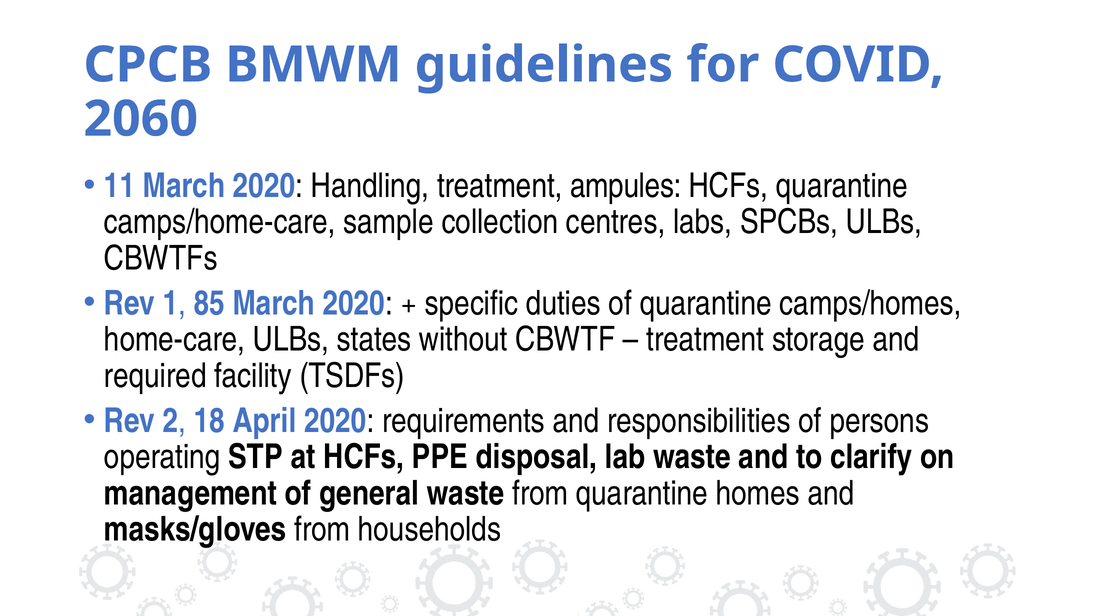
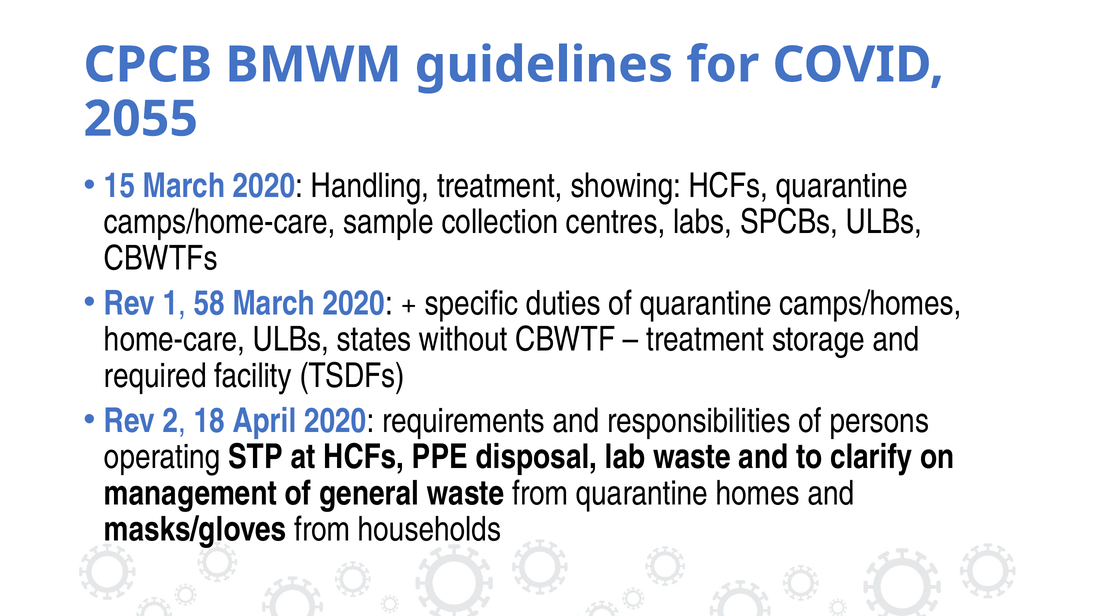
2060: 2060 -> 2055
11: 11 -> 15
ampules: ampules -> showing
85: 85 -> 58
